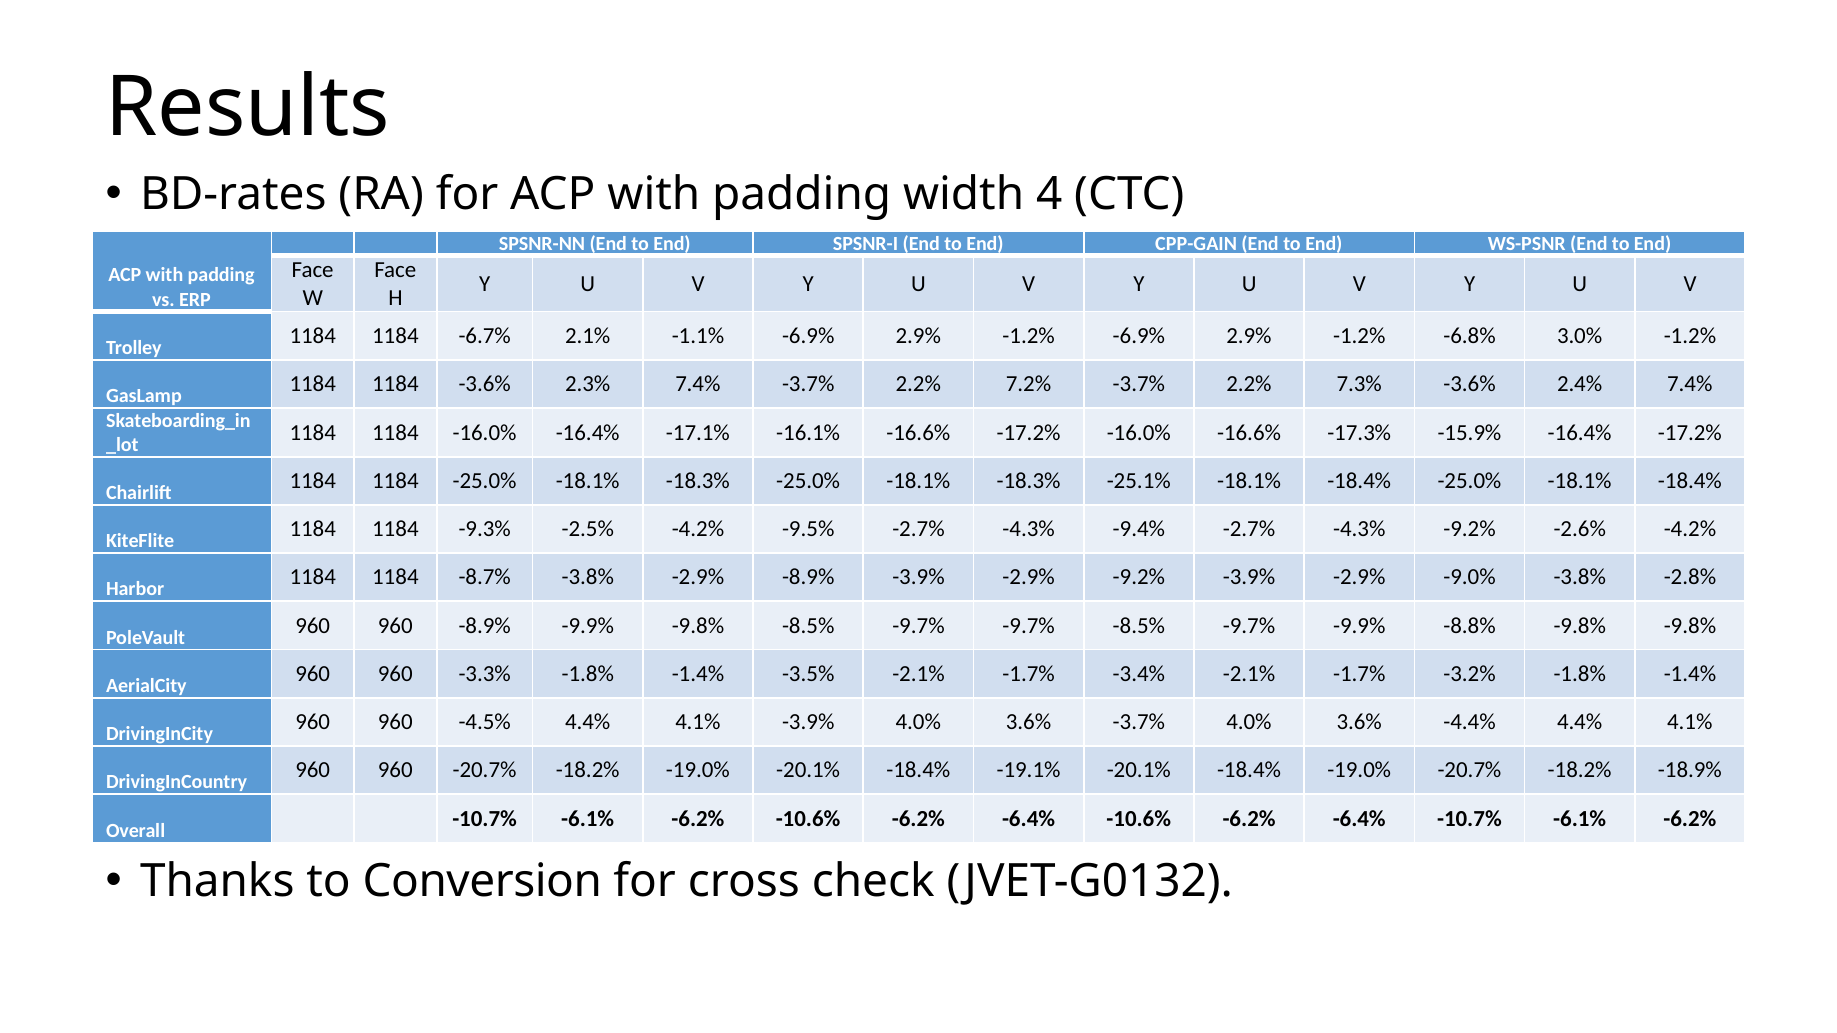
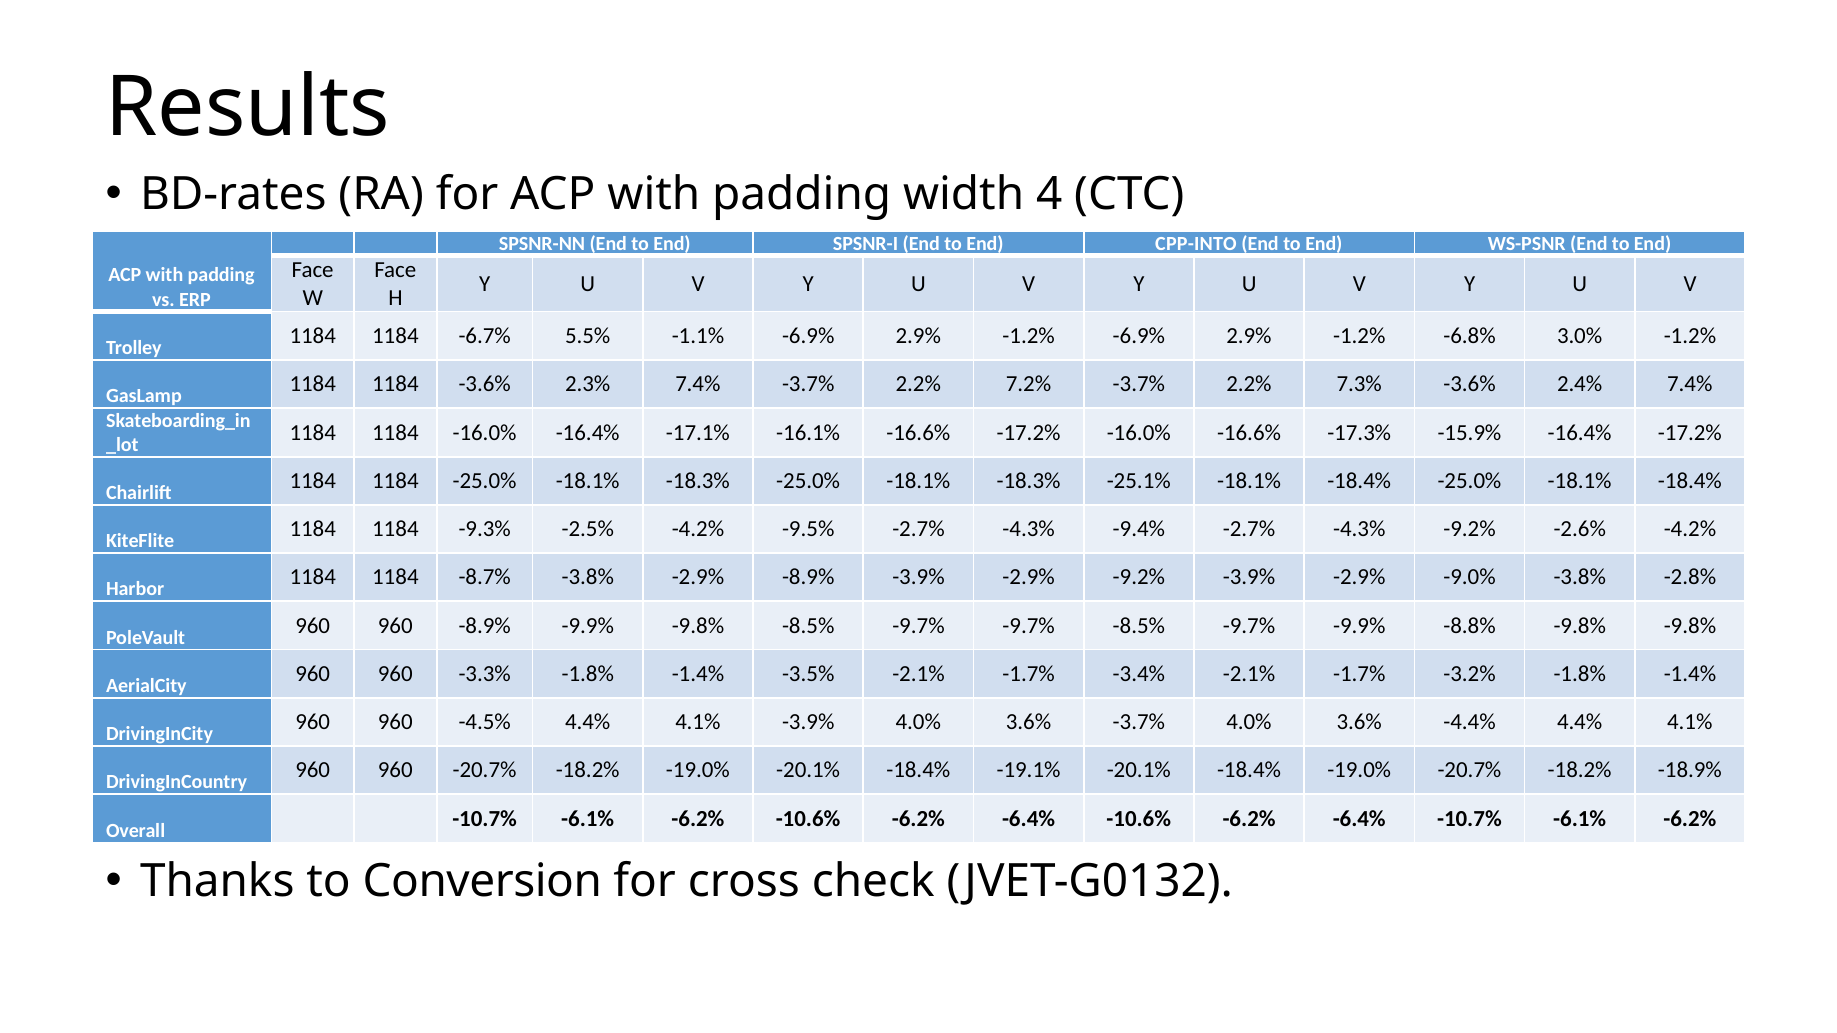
CPP-GAIN: CPP-GAIN -> CPP-INTO
2.1%: 2.1% -> 5.5%
